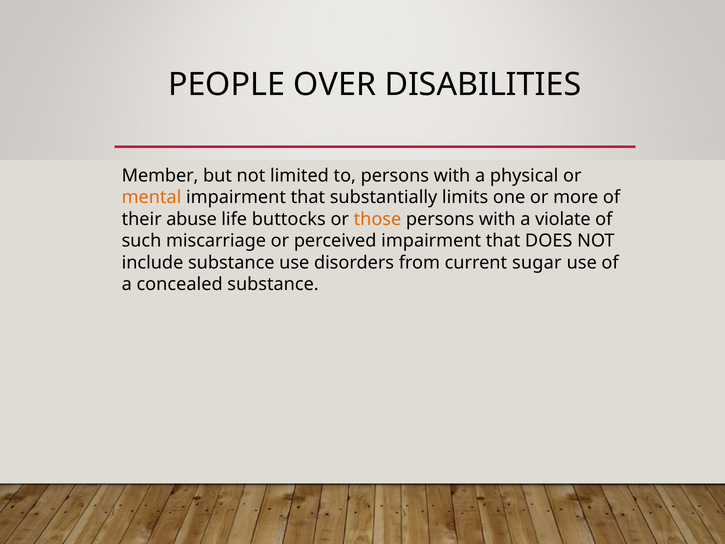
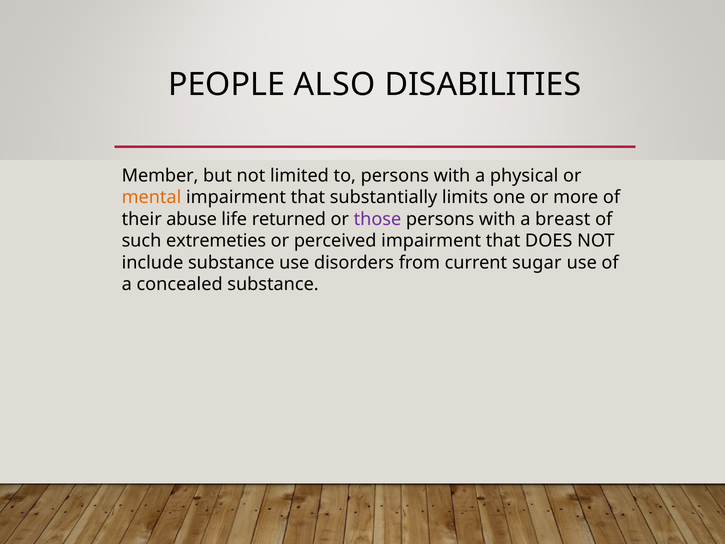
OVER: OVER -> ALSO
buttocks: buttocks -> returned
those colour: orange -> purple
violate: violate -> breast
miscarriage: miscarriage -> extremeties
